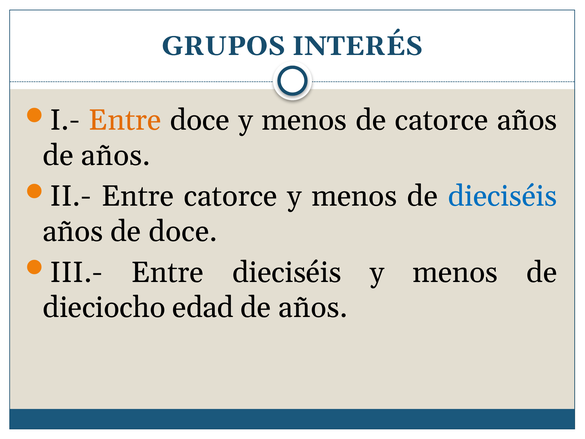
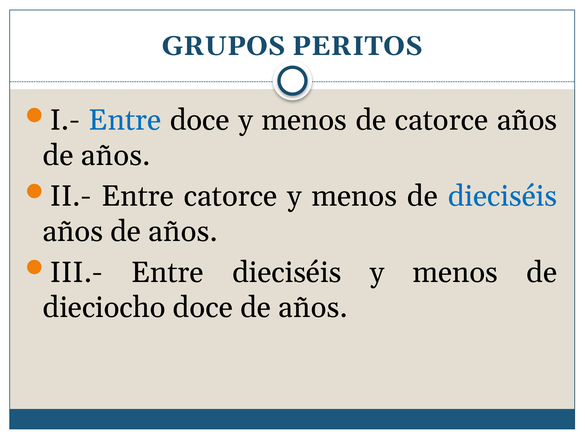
INTERÉS: INTERÉS -> PERITOS
Entre at (125, 120) colour: orange -> blue
doce at (183, 231): doce -> años
dieciocho edad: edad -> doce
